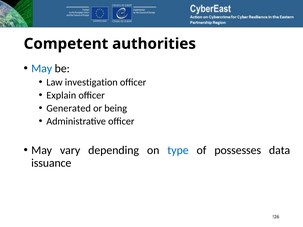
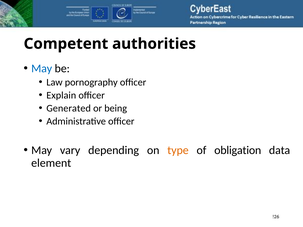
investigation: investigation -> pornography
type colour: blue -> orange
possesses: possesses -> obligation
issuance: issuance -> element
